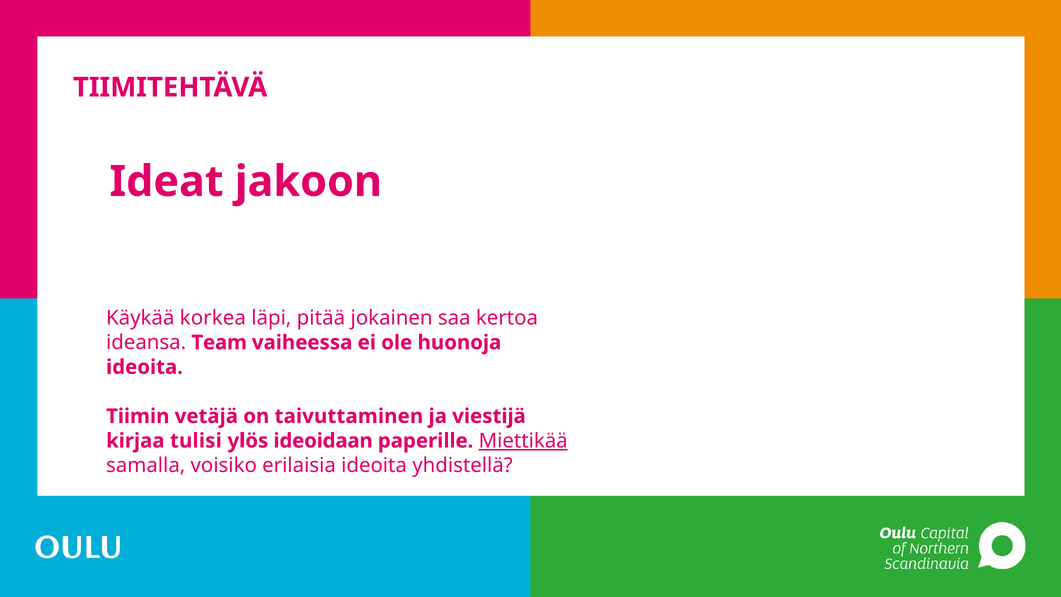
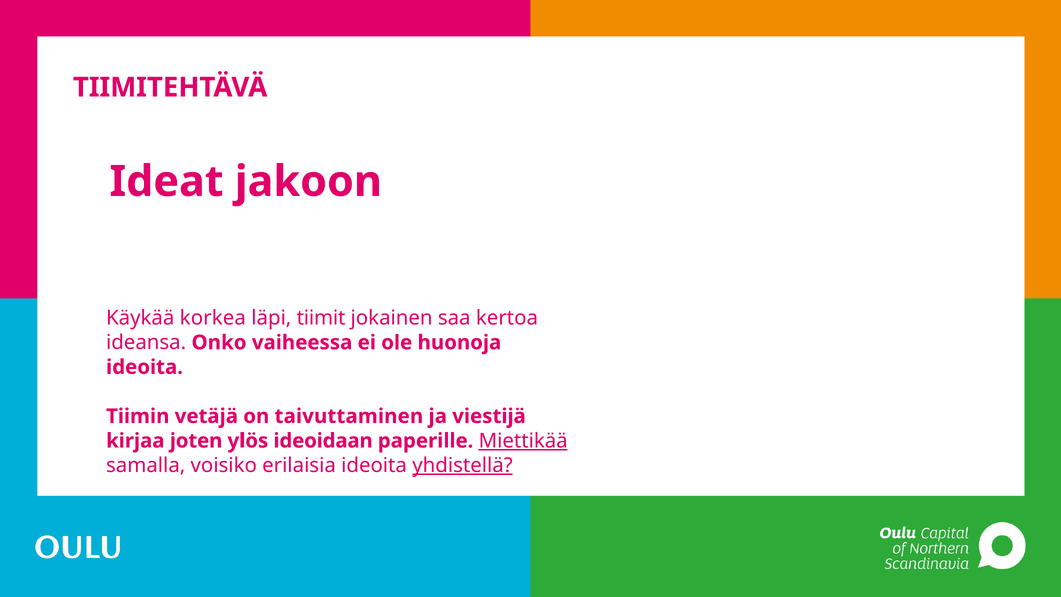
pitää: pitää -> tiimit
Team: Team -> Onko
tulisi: tulisi -> joten
yhdistellä underline: none -> present
